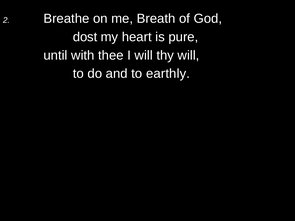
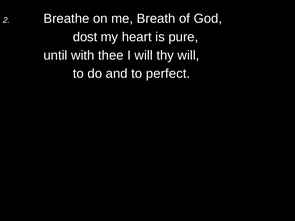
earthly: earthly -> perfect
